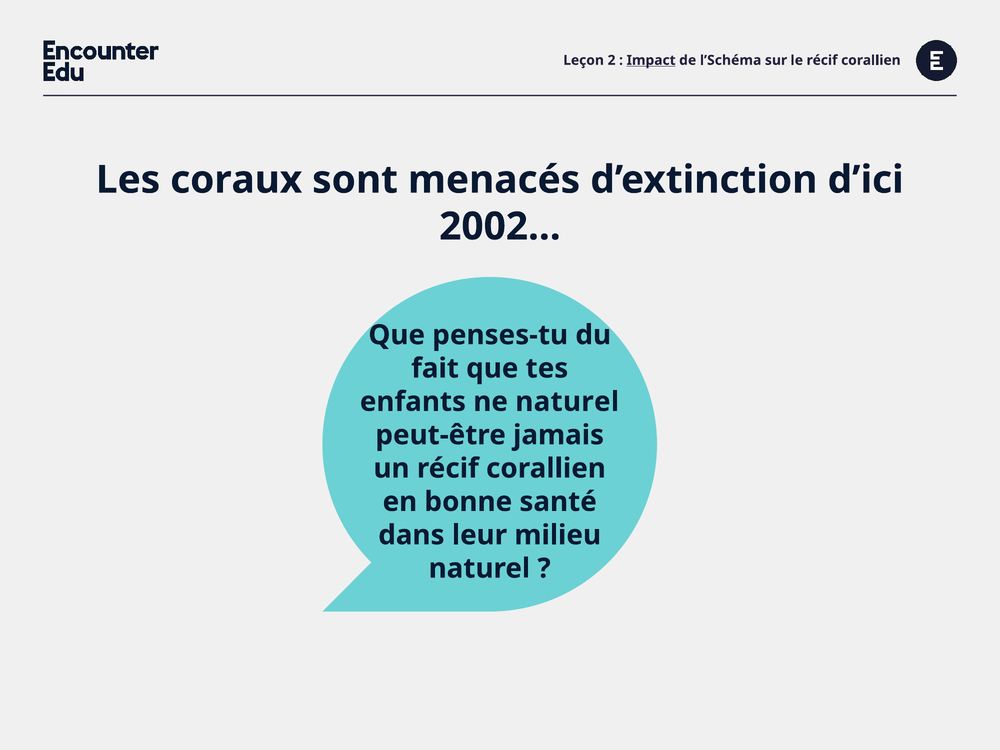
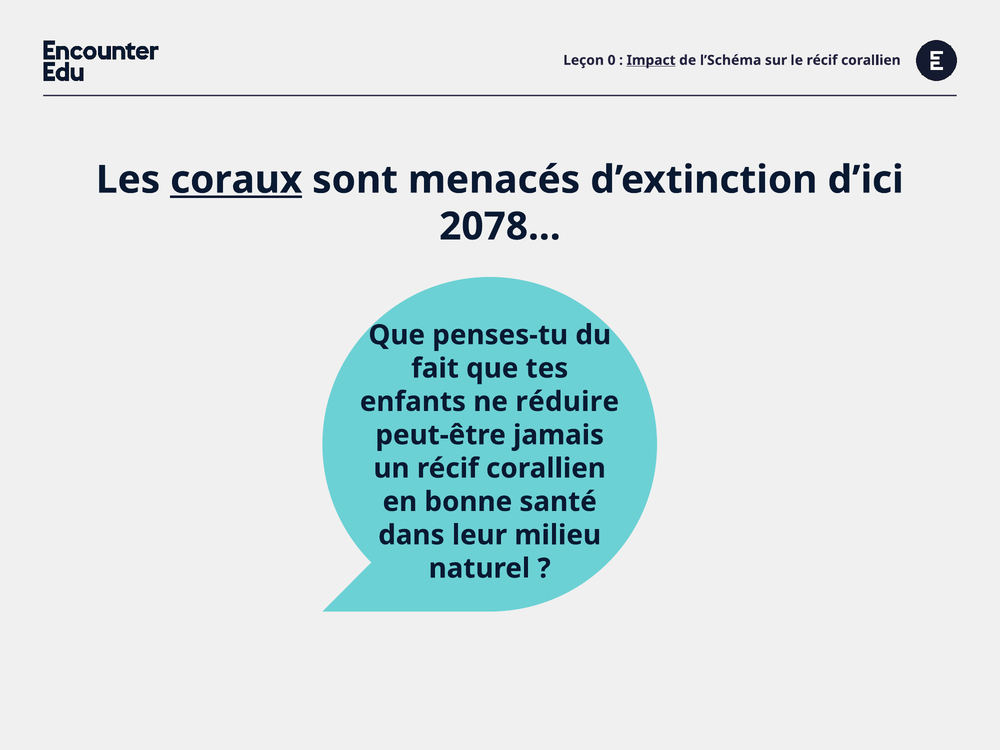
2: 2 -> 0
coraux underline: none -> present
2002: 2002 -> 2078
ne naturel: naturel -> réduire
